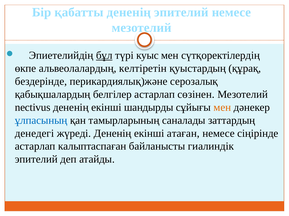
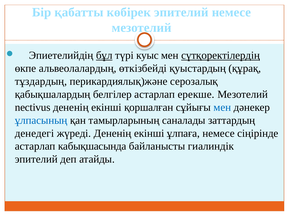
қабатты дененің: дененің -> көбірек
сүтқоректілердің underline: none -> present
келтіретін: келтіретін -> өткізбейді
бездерінде: бездерінде -> тұздардың
сөзінен: сөзінен -> ерекше
шандырды: шандырды -> қоршалған
мен at (222, 108) colour: orange -> blue
атаған: атаған -> ұлпаға
калыптаспаған: калыптаспаған -> кабықшасында
